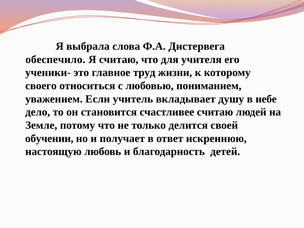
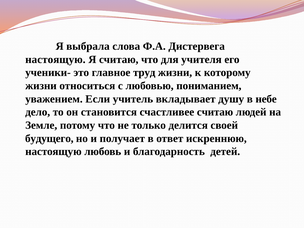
обеспечило at (55, 59): обеспечило -> настоящую
своего at (41, 86): своего -> жизни
обучении: обучении -> будущего
